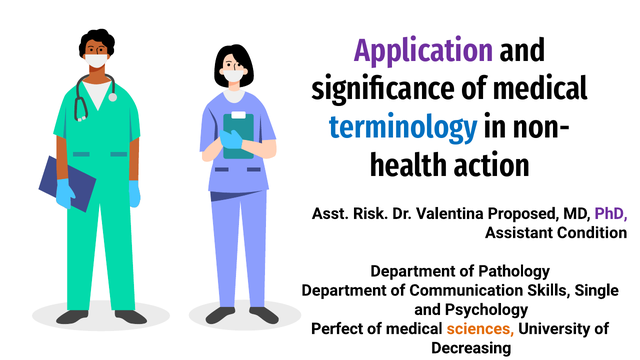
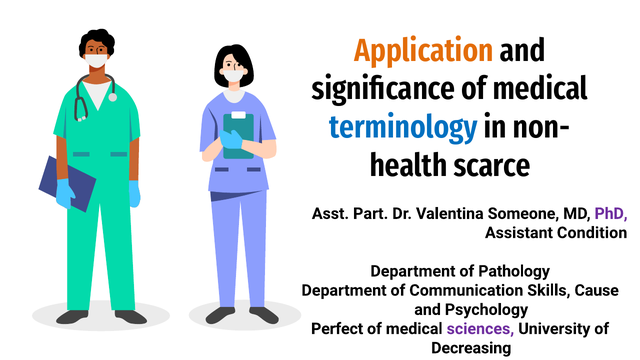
Application colour: purple -> orange
action: action -> scarce
Risk: Risk -> Part
Proposed: Proposed -> Someone
Single: Single -> Cause
sciences colour: orange -> purple
